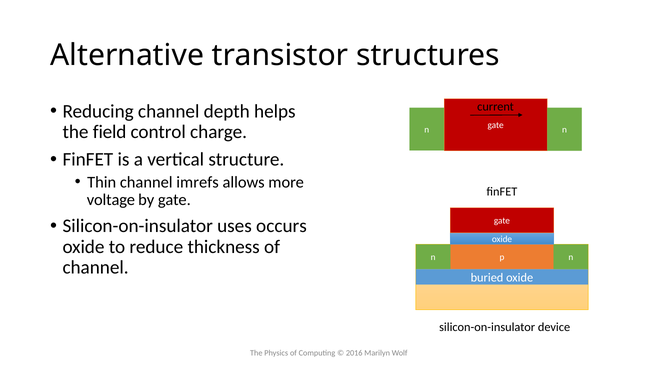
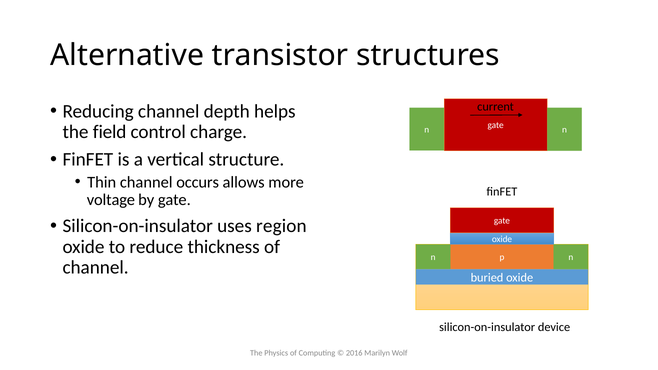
imrefs: imrefs -> occurs
occurs: occurs -> region
